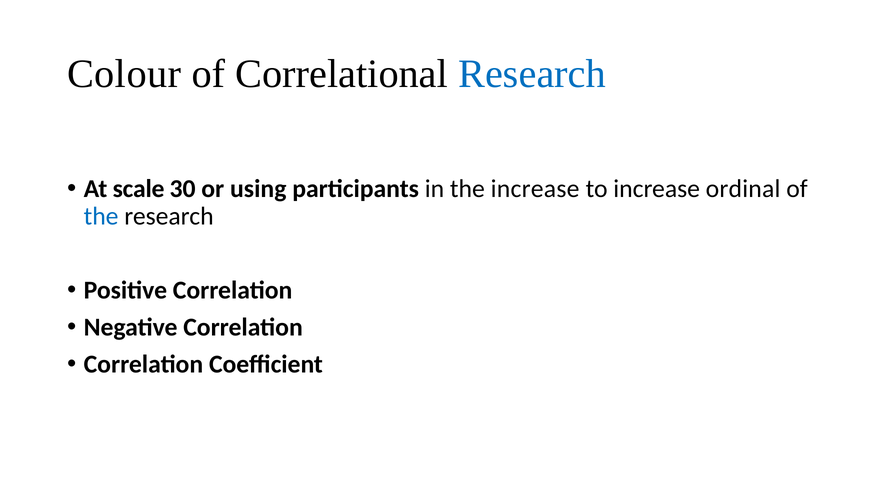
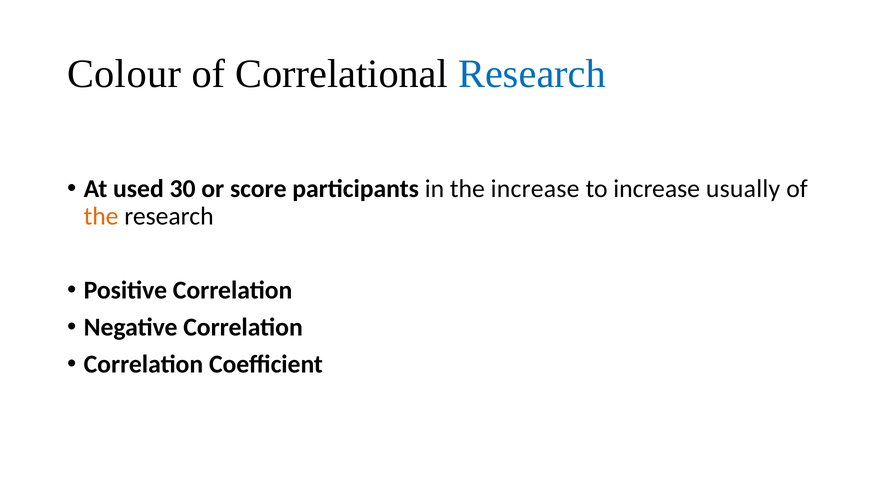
scale: scale -> used
using: using -> score
ordinal: ordinal -> usually
the at (101, 217) colour: blue -> orange
